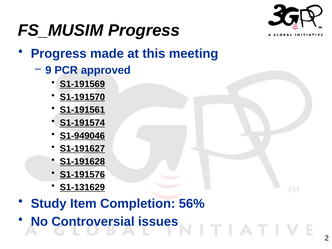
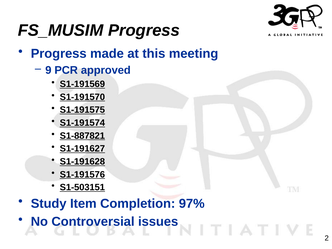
S1-191561: S1-191561 -> S1-191575
S1-949046: S1-949046 -> S1-887821
S1-131629: S1-131629 -> S1-503151
56%: 56% -> 97%
